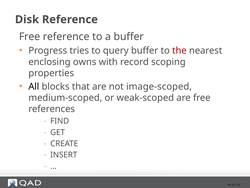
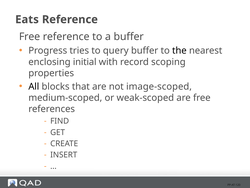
Disk: Disk -> Eats
the colour: red -> black
owns: owns -> initial
